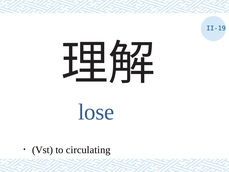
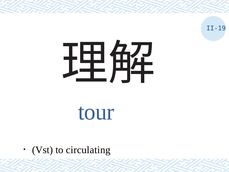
lose: lose -> tour
